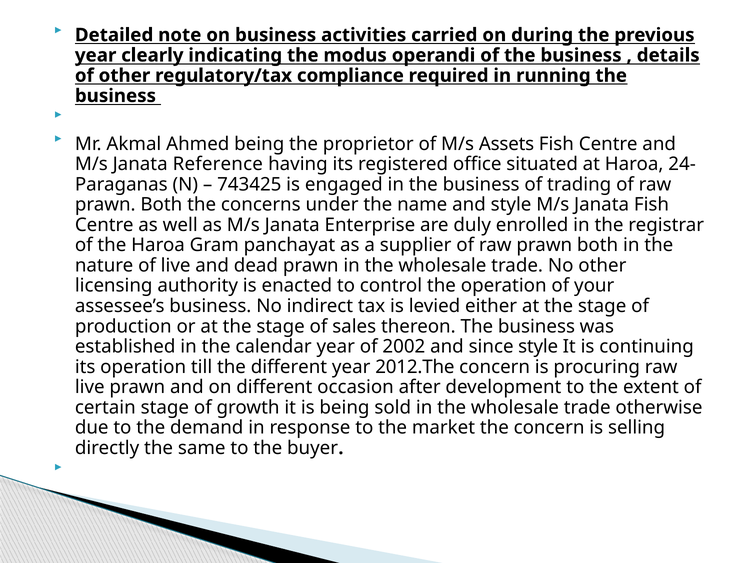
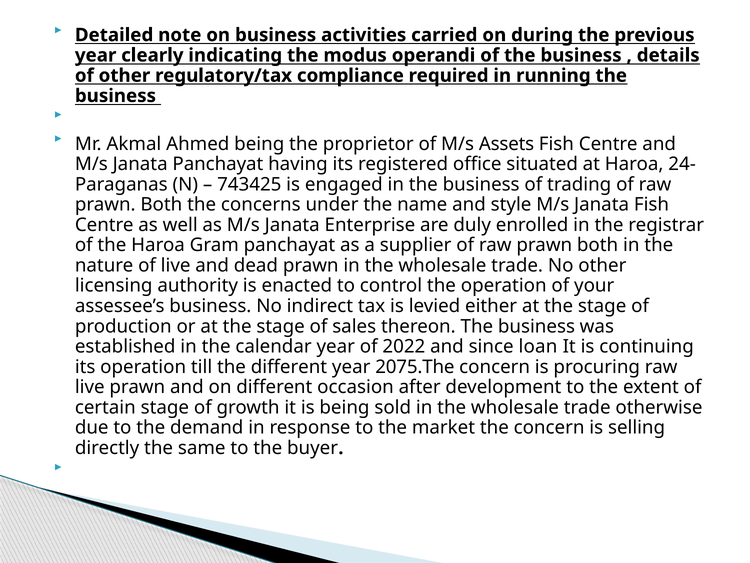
Janata Reference: Reference -> Panchayat
2002: 2002 -> 2022
since style: style -> loan
2012.The: 2012.The -> 2075.The
